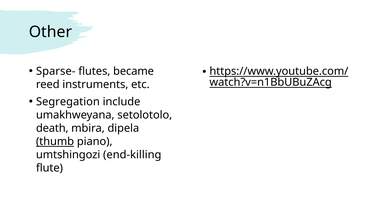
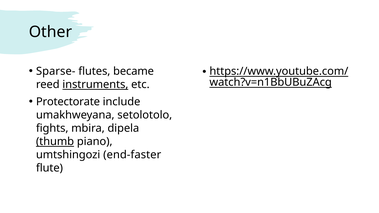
instruments underline: none -> present
Segregation: Segregation -> Protectorate
death: death -> fights
end-killing: end-killing -> end-faster
